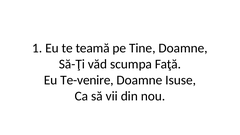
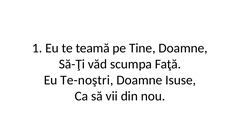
Te-venire: Te-venire -> Te-noştri
